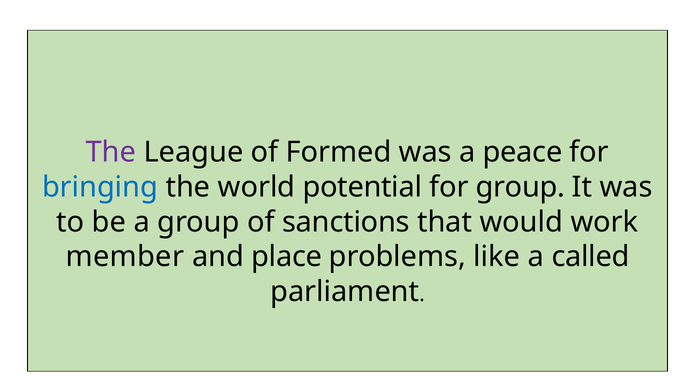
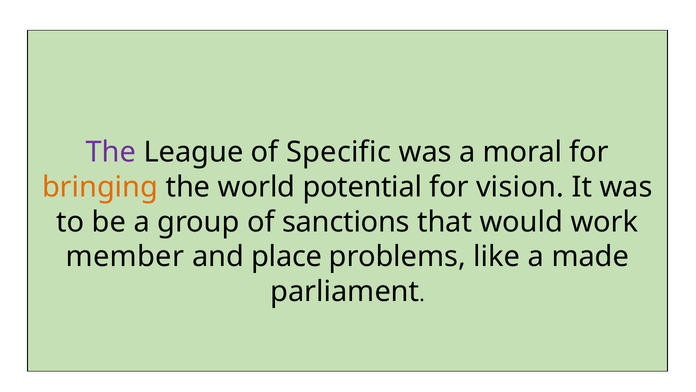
Formed: Formed -> Specific
peace: peace -> moral
bringing colour: blue -> orange
for group: group -> vision
called: called -> made
